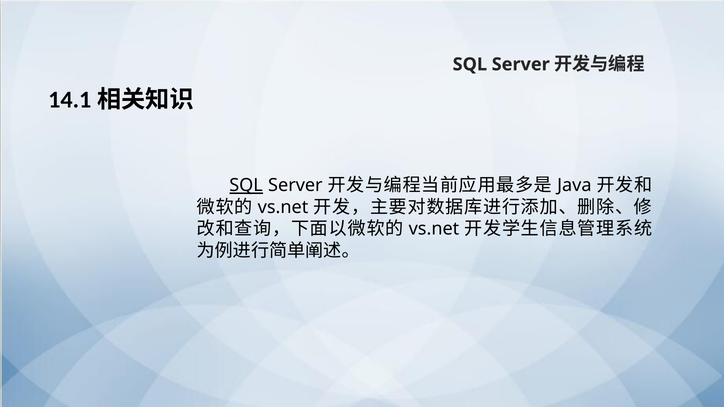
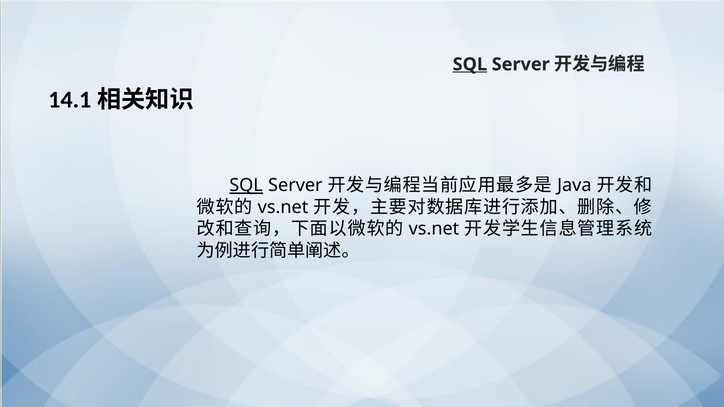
SQL at (470, 64) underline: none -> present
